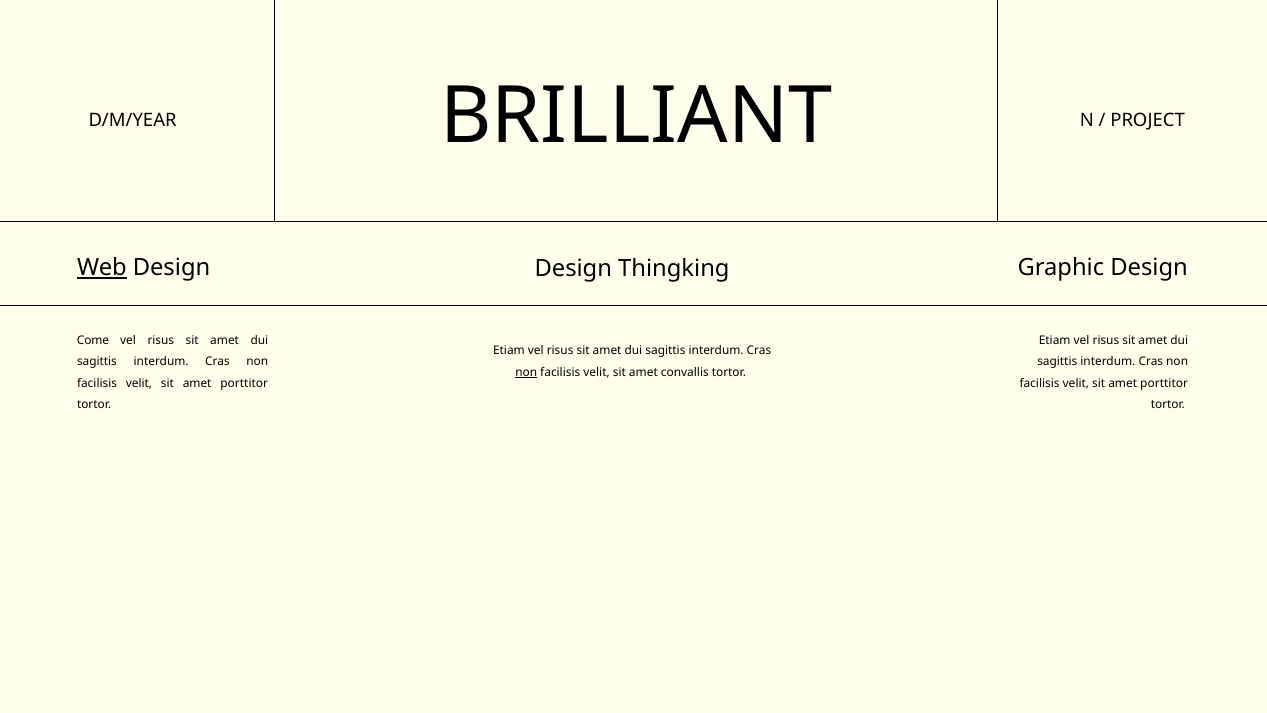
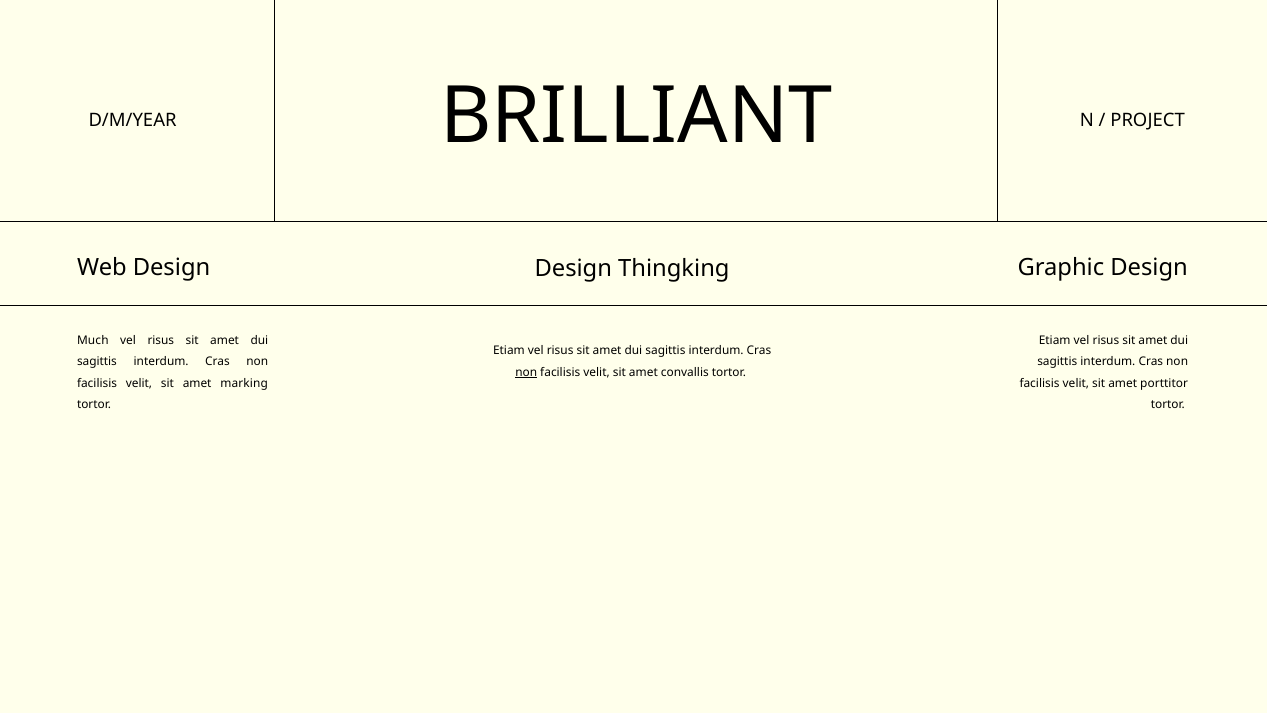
Web underline: present -> none
Come: Come -> Much
porttitor at (244, 383): porttitor -> marking
